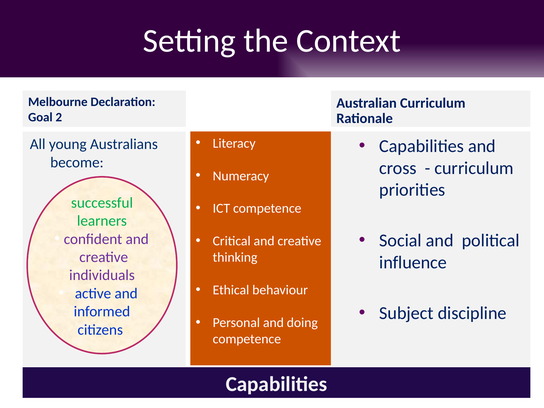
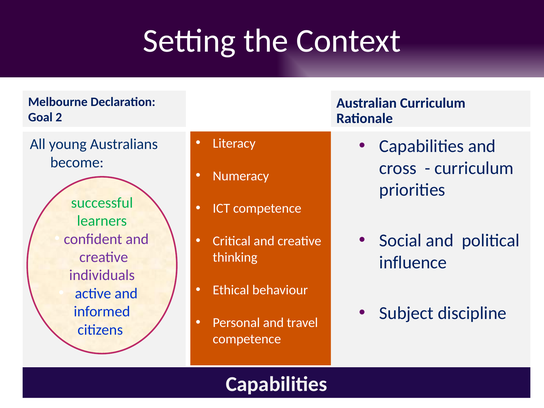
doing: doing -> travel
